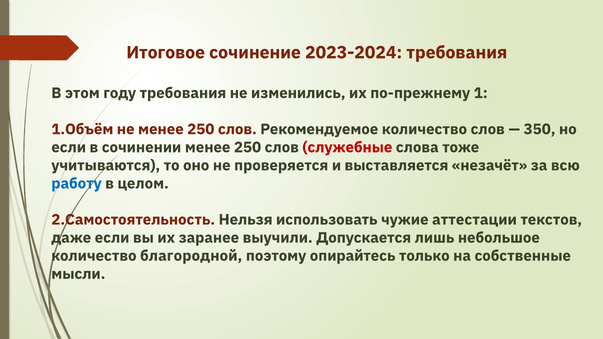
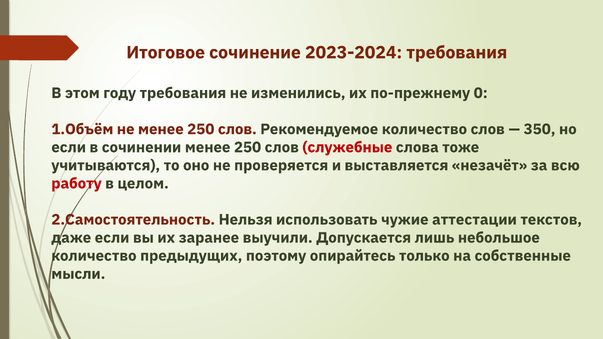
1: 1 -> 0
работу colour: blue -> red
благородной: благородной -> предыдущих
